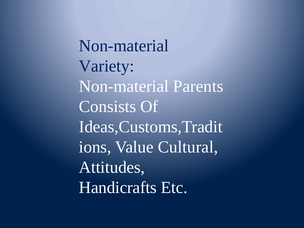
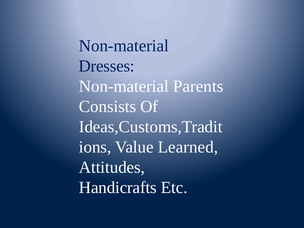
Variety: Variety -> Dresses
Cultural: Cultural -> Learned
